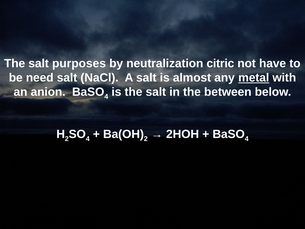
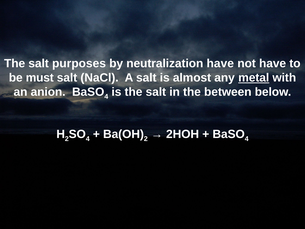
neutralization citric: citric -> have
need: need -> must
